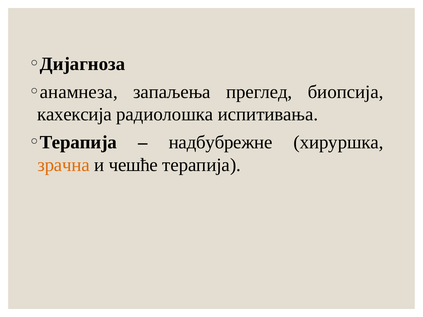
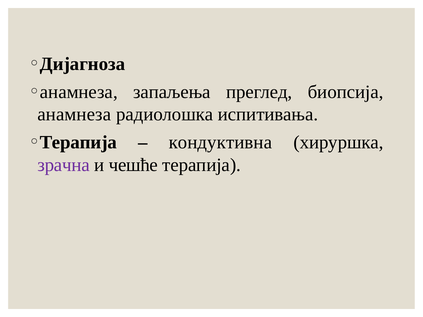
кахексија: кахексија -> анамнеза
надбубрежне: надбубрежне -> кондуктивна
зрачна colour: orange -> purple
